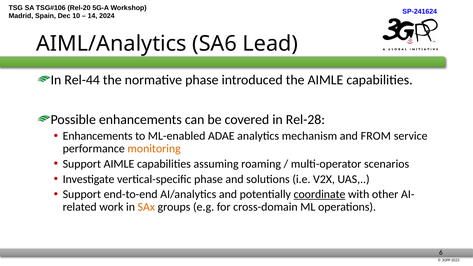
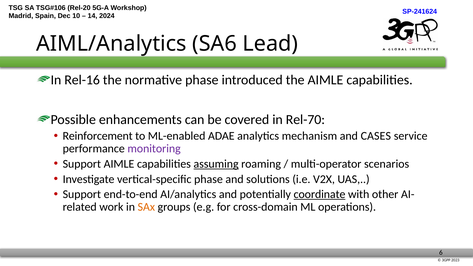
Rel-44: Rel-44 -> Rel-16
Rel-28: Rel-28 -> Rel-70
Enhancements at (98, 136): Enhancements -> Reinforcement
FROM: FROM -> CASES
monitoring colour: orange -> purple
assuming underline: none -> present
